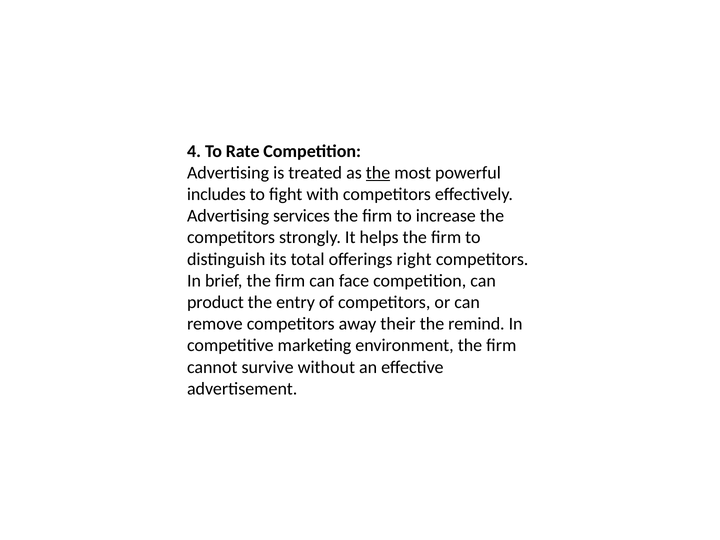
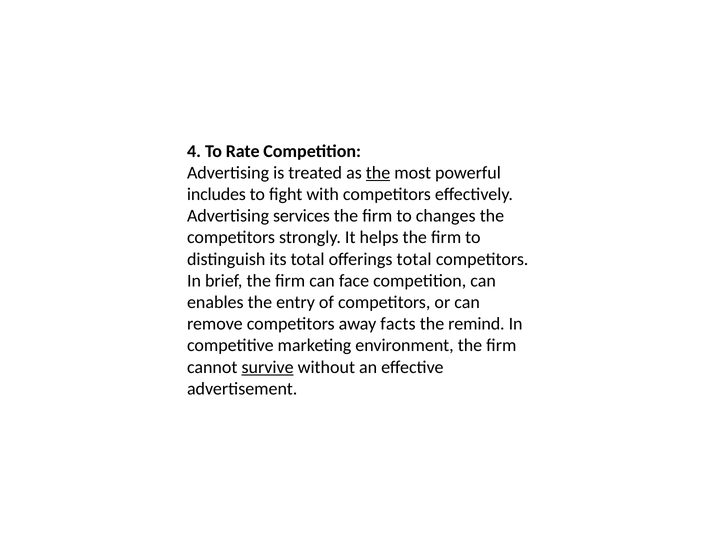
increase: increase -> changes
offerings right: right -> total
product: product -> enables
their: their -> facts
survive underline: none -> present
